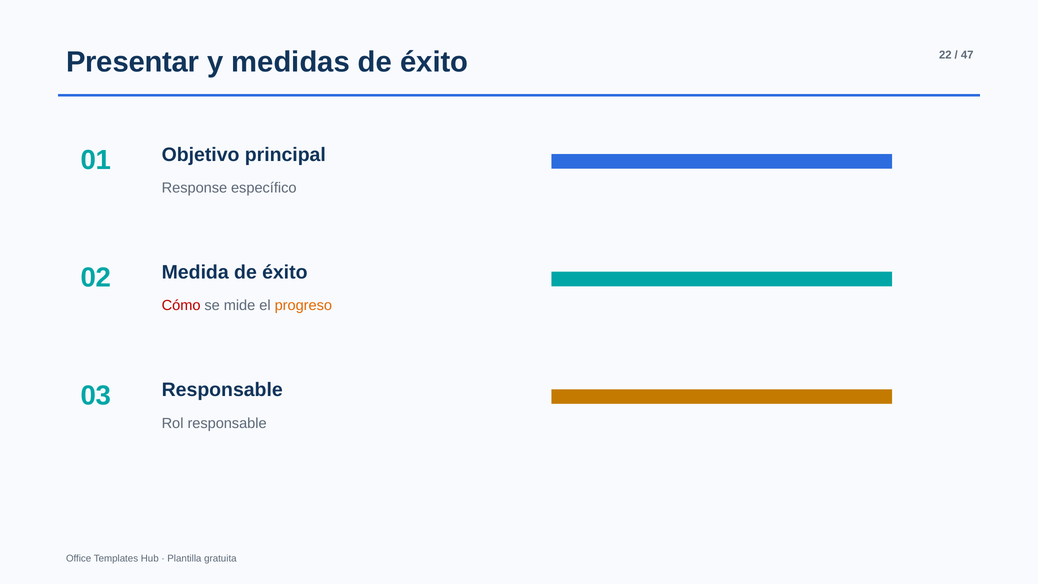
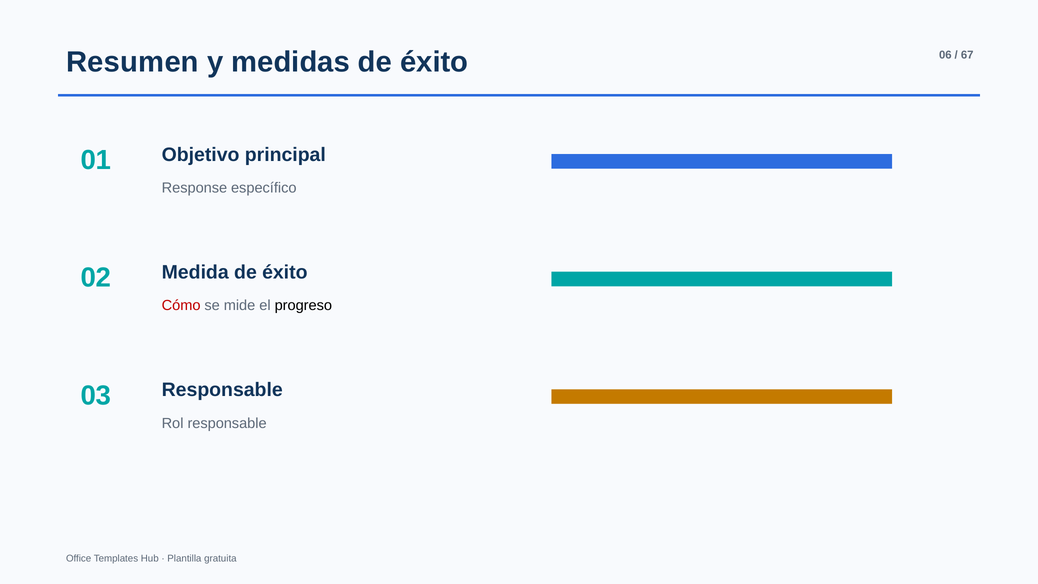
Presentar: Presentar -> Resumen
22: 22 -> 06
47: 47 -> 67
progreso colour: orange -> black
